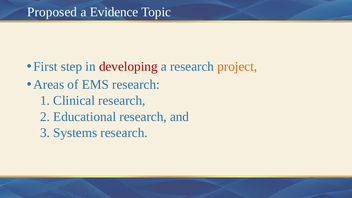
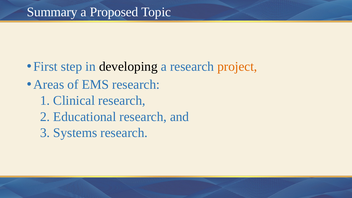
Proposed: Proposed -> Summary
Evidence: Evidence -> Proposed
developing colour: red -> black
